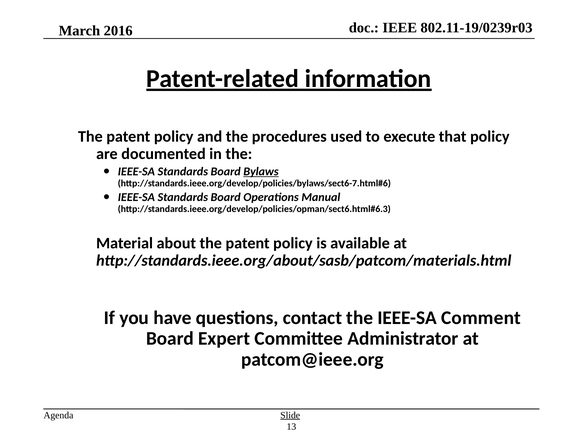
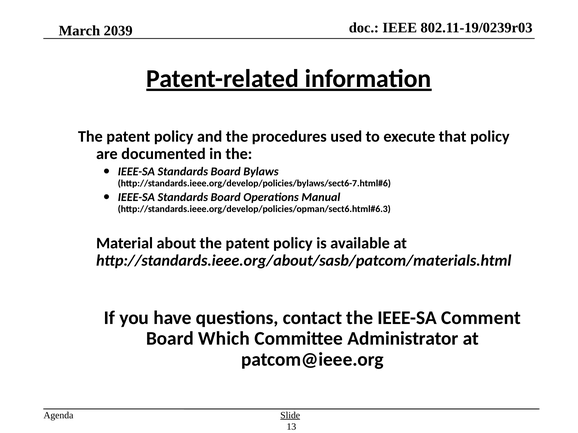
2016: 2016 -> 2039
Bylaws underline: present -> none
Expert: Expert -> Which
